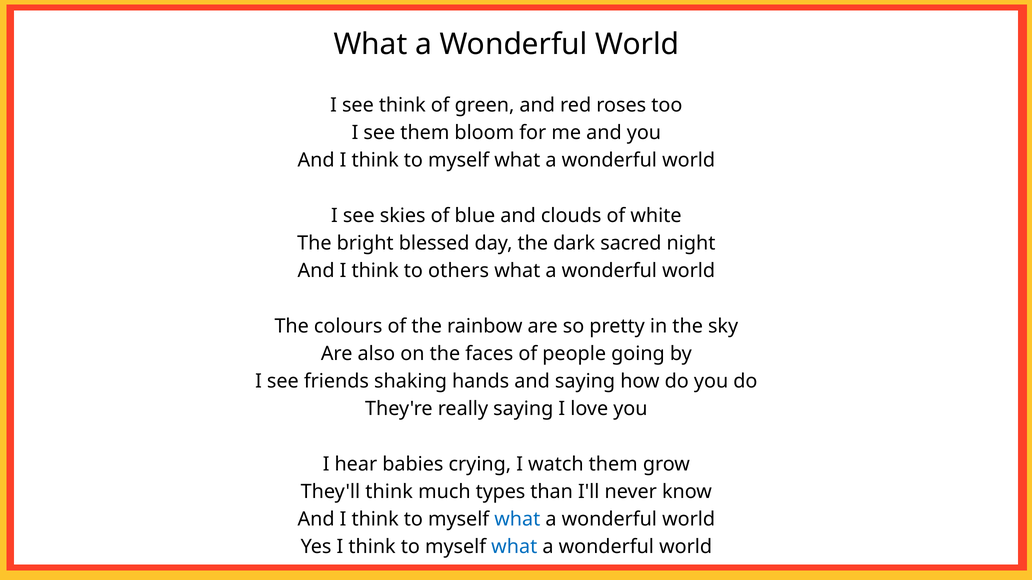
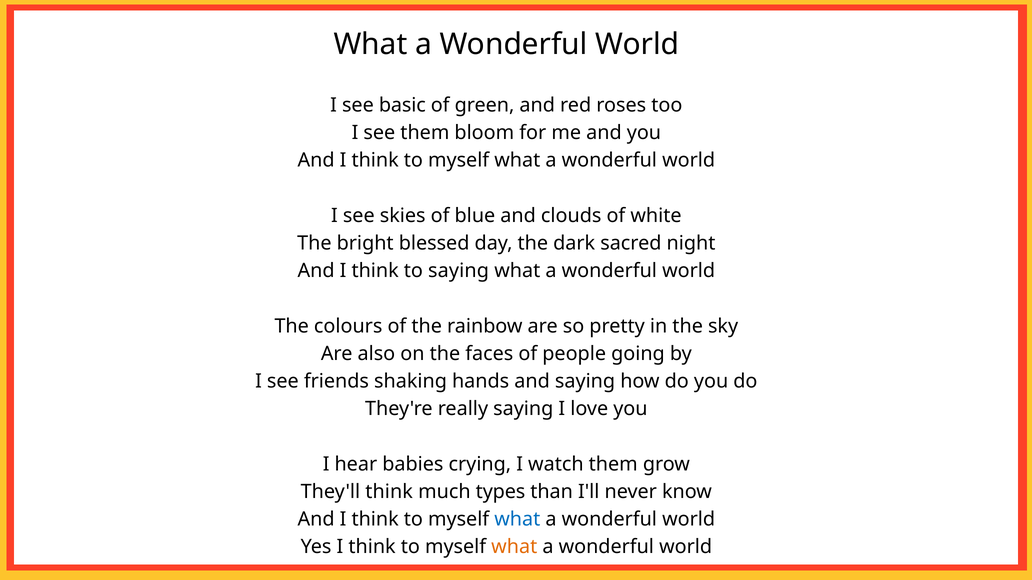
see think: think -> basic
to others: others -> saying
what at (514, 547) colour: blue -> orange
